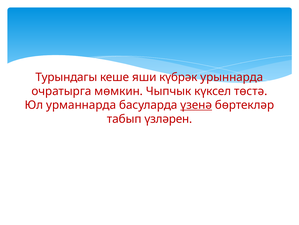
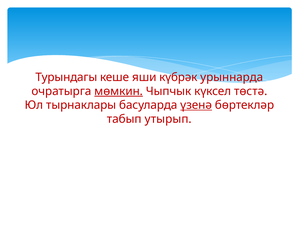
мөмкин underline: none -> present
урманнарда: урманнарда -> тырнаклары
үзләрен: үзләрен -> утырып
